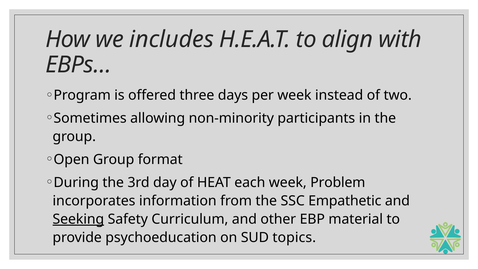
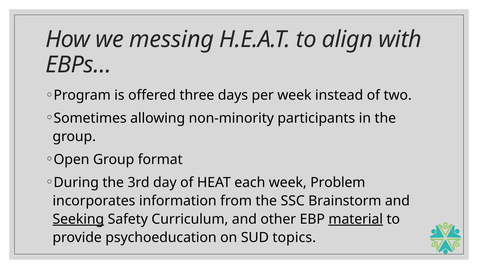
includes: includes -> messing
Empathetic: Empathetic -> Brainstorm
material underline: none -> present
